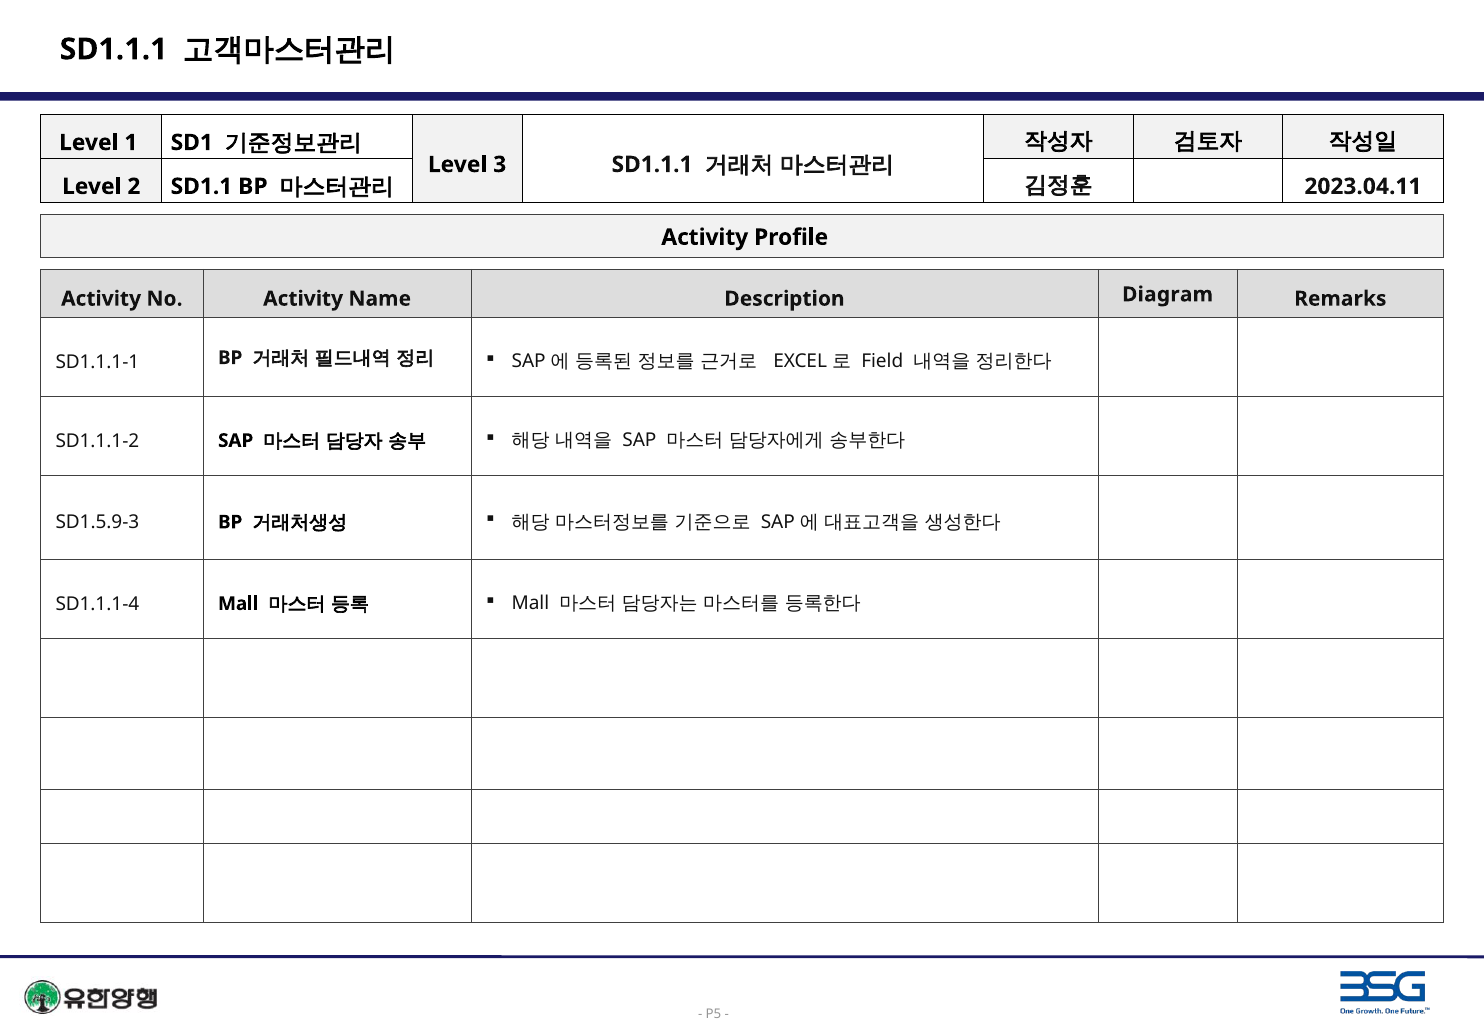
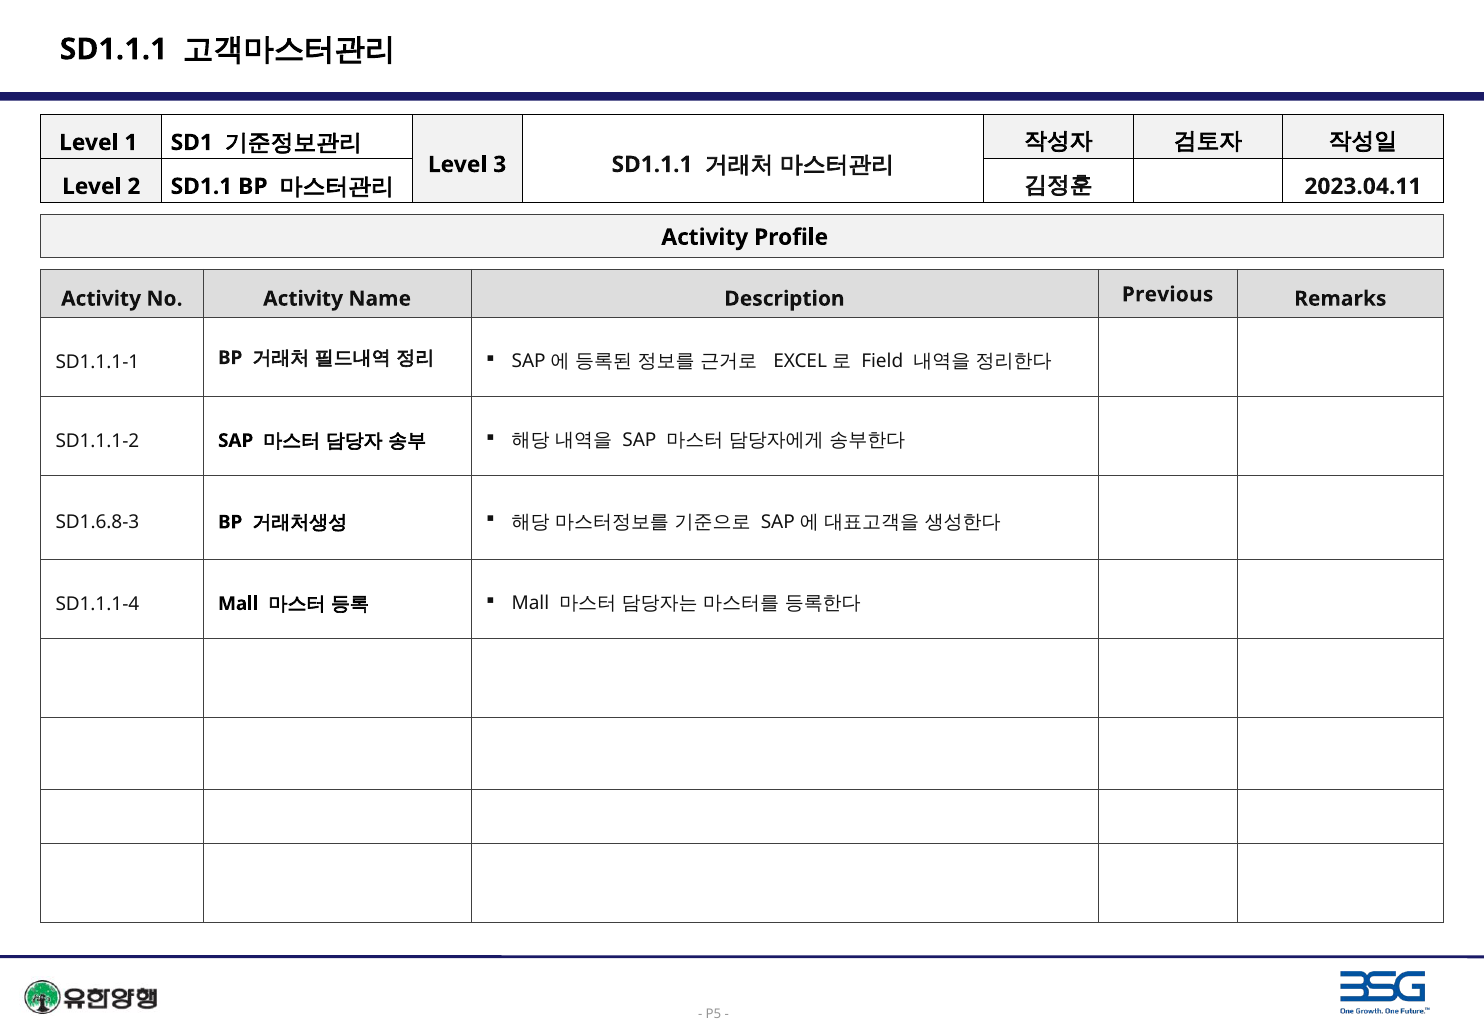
Diagram: Diagram -> Previous
SD1.5.9-3: SD1.5.9-3 -> SD1.6.8-3
